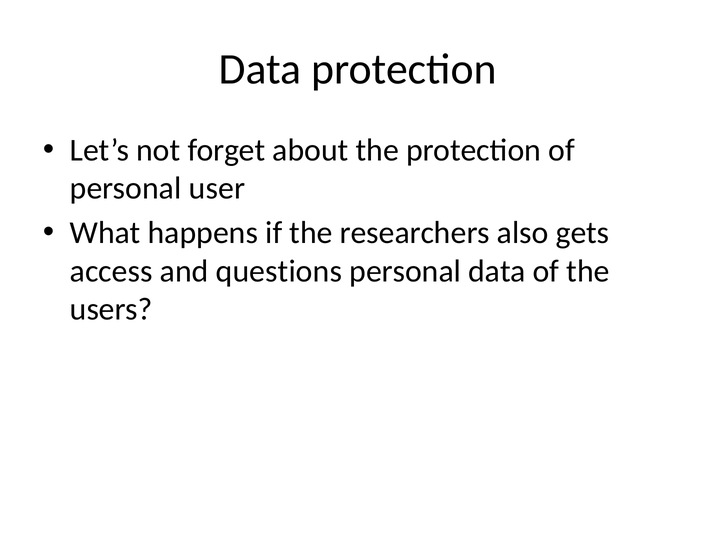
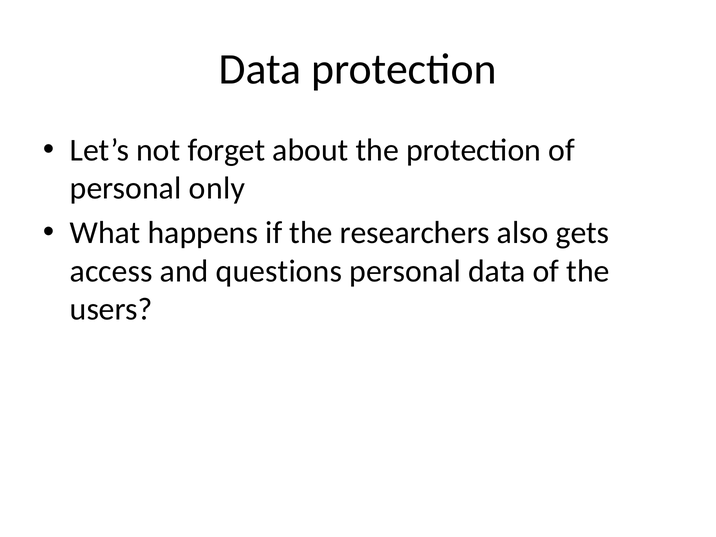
user: user -> only
